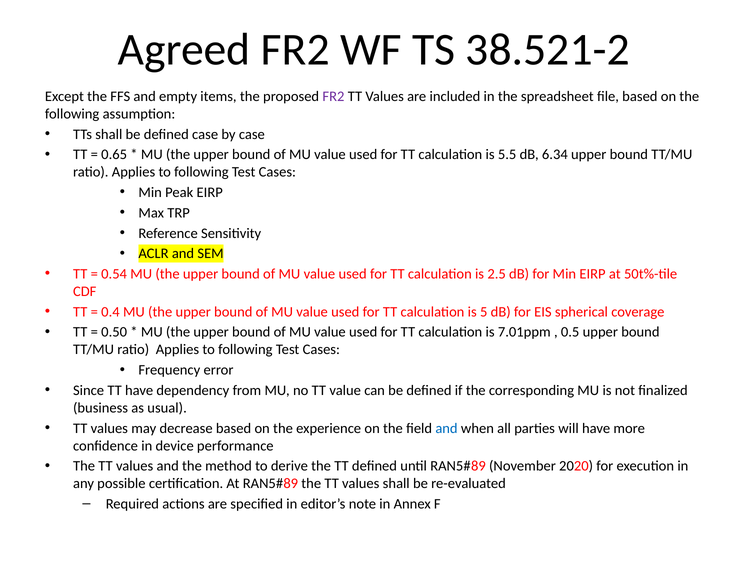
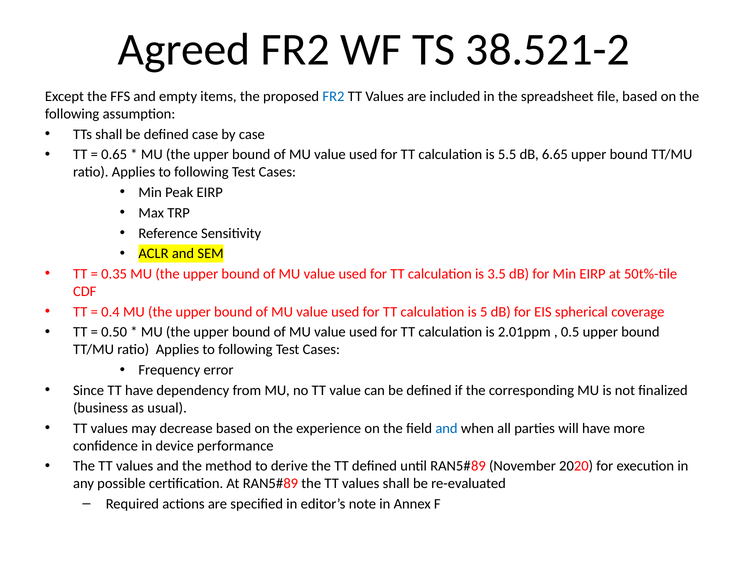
FR2 at (333, 96) colour: purple -> blue
6.34: 6.34 -> 6.65
0.54: 0.54 -> 0.35
2.5: 2.5 -> 3.5
7.01ppm: 7.01ppm -> 2.01ppm
